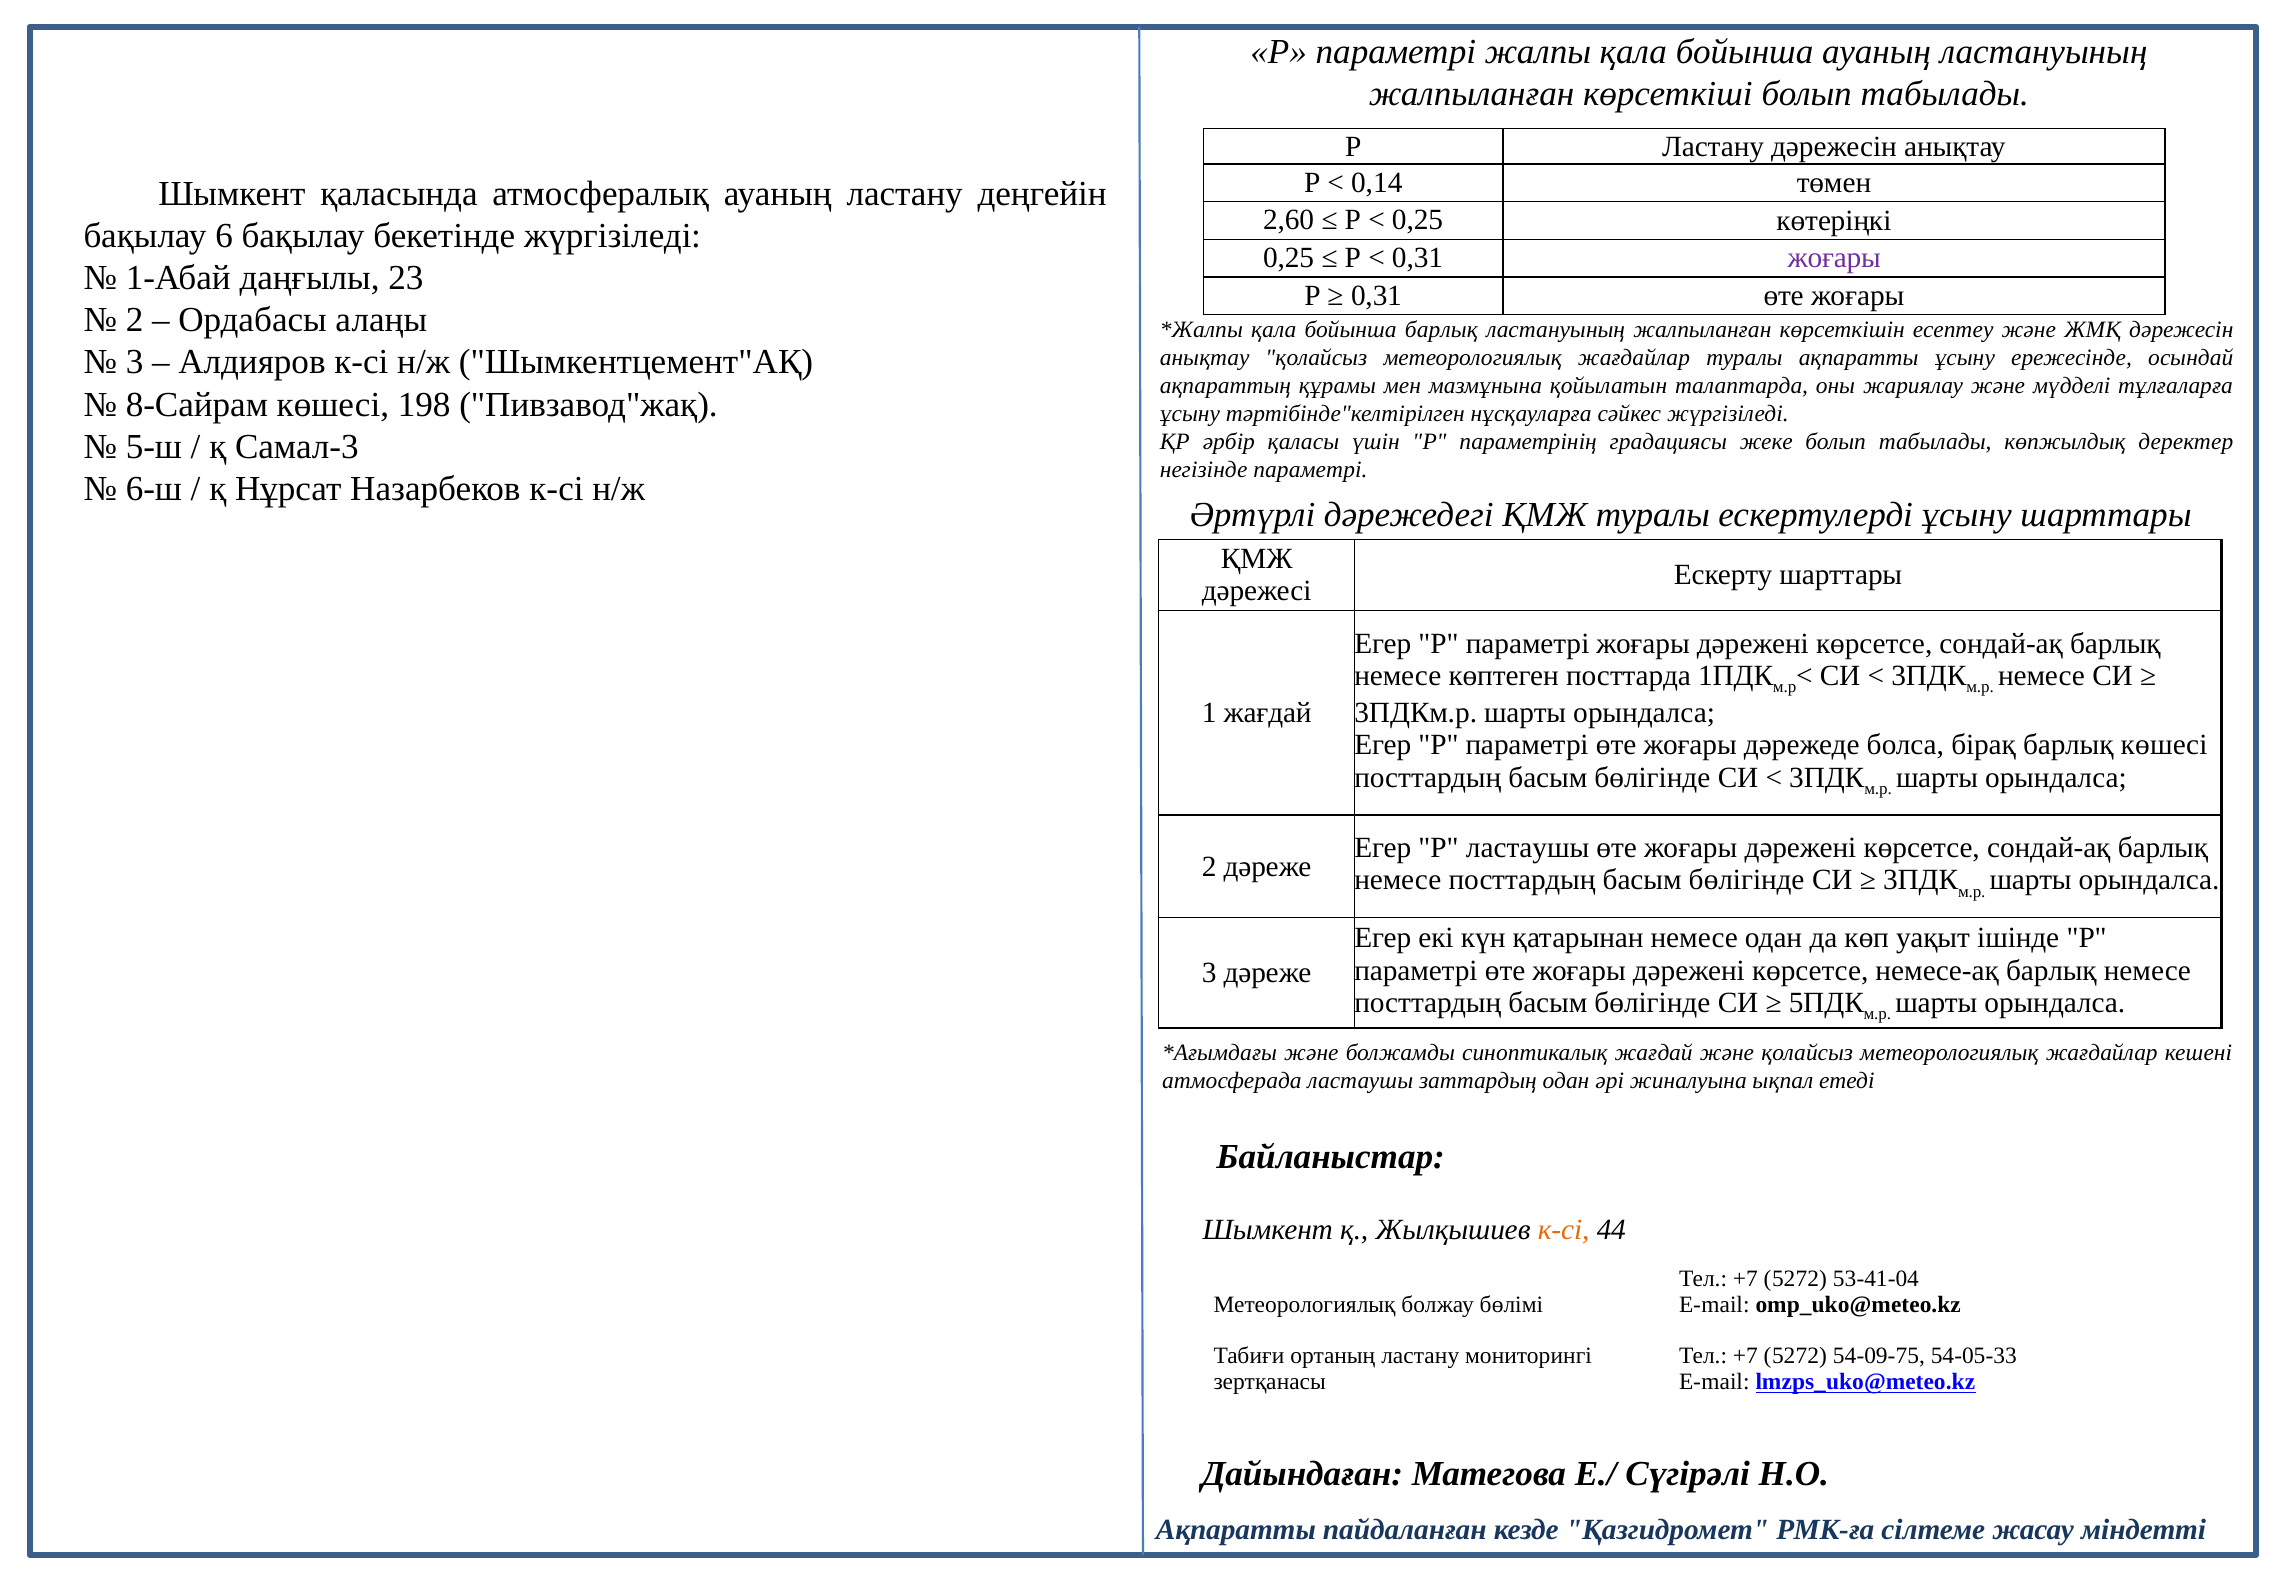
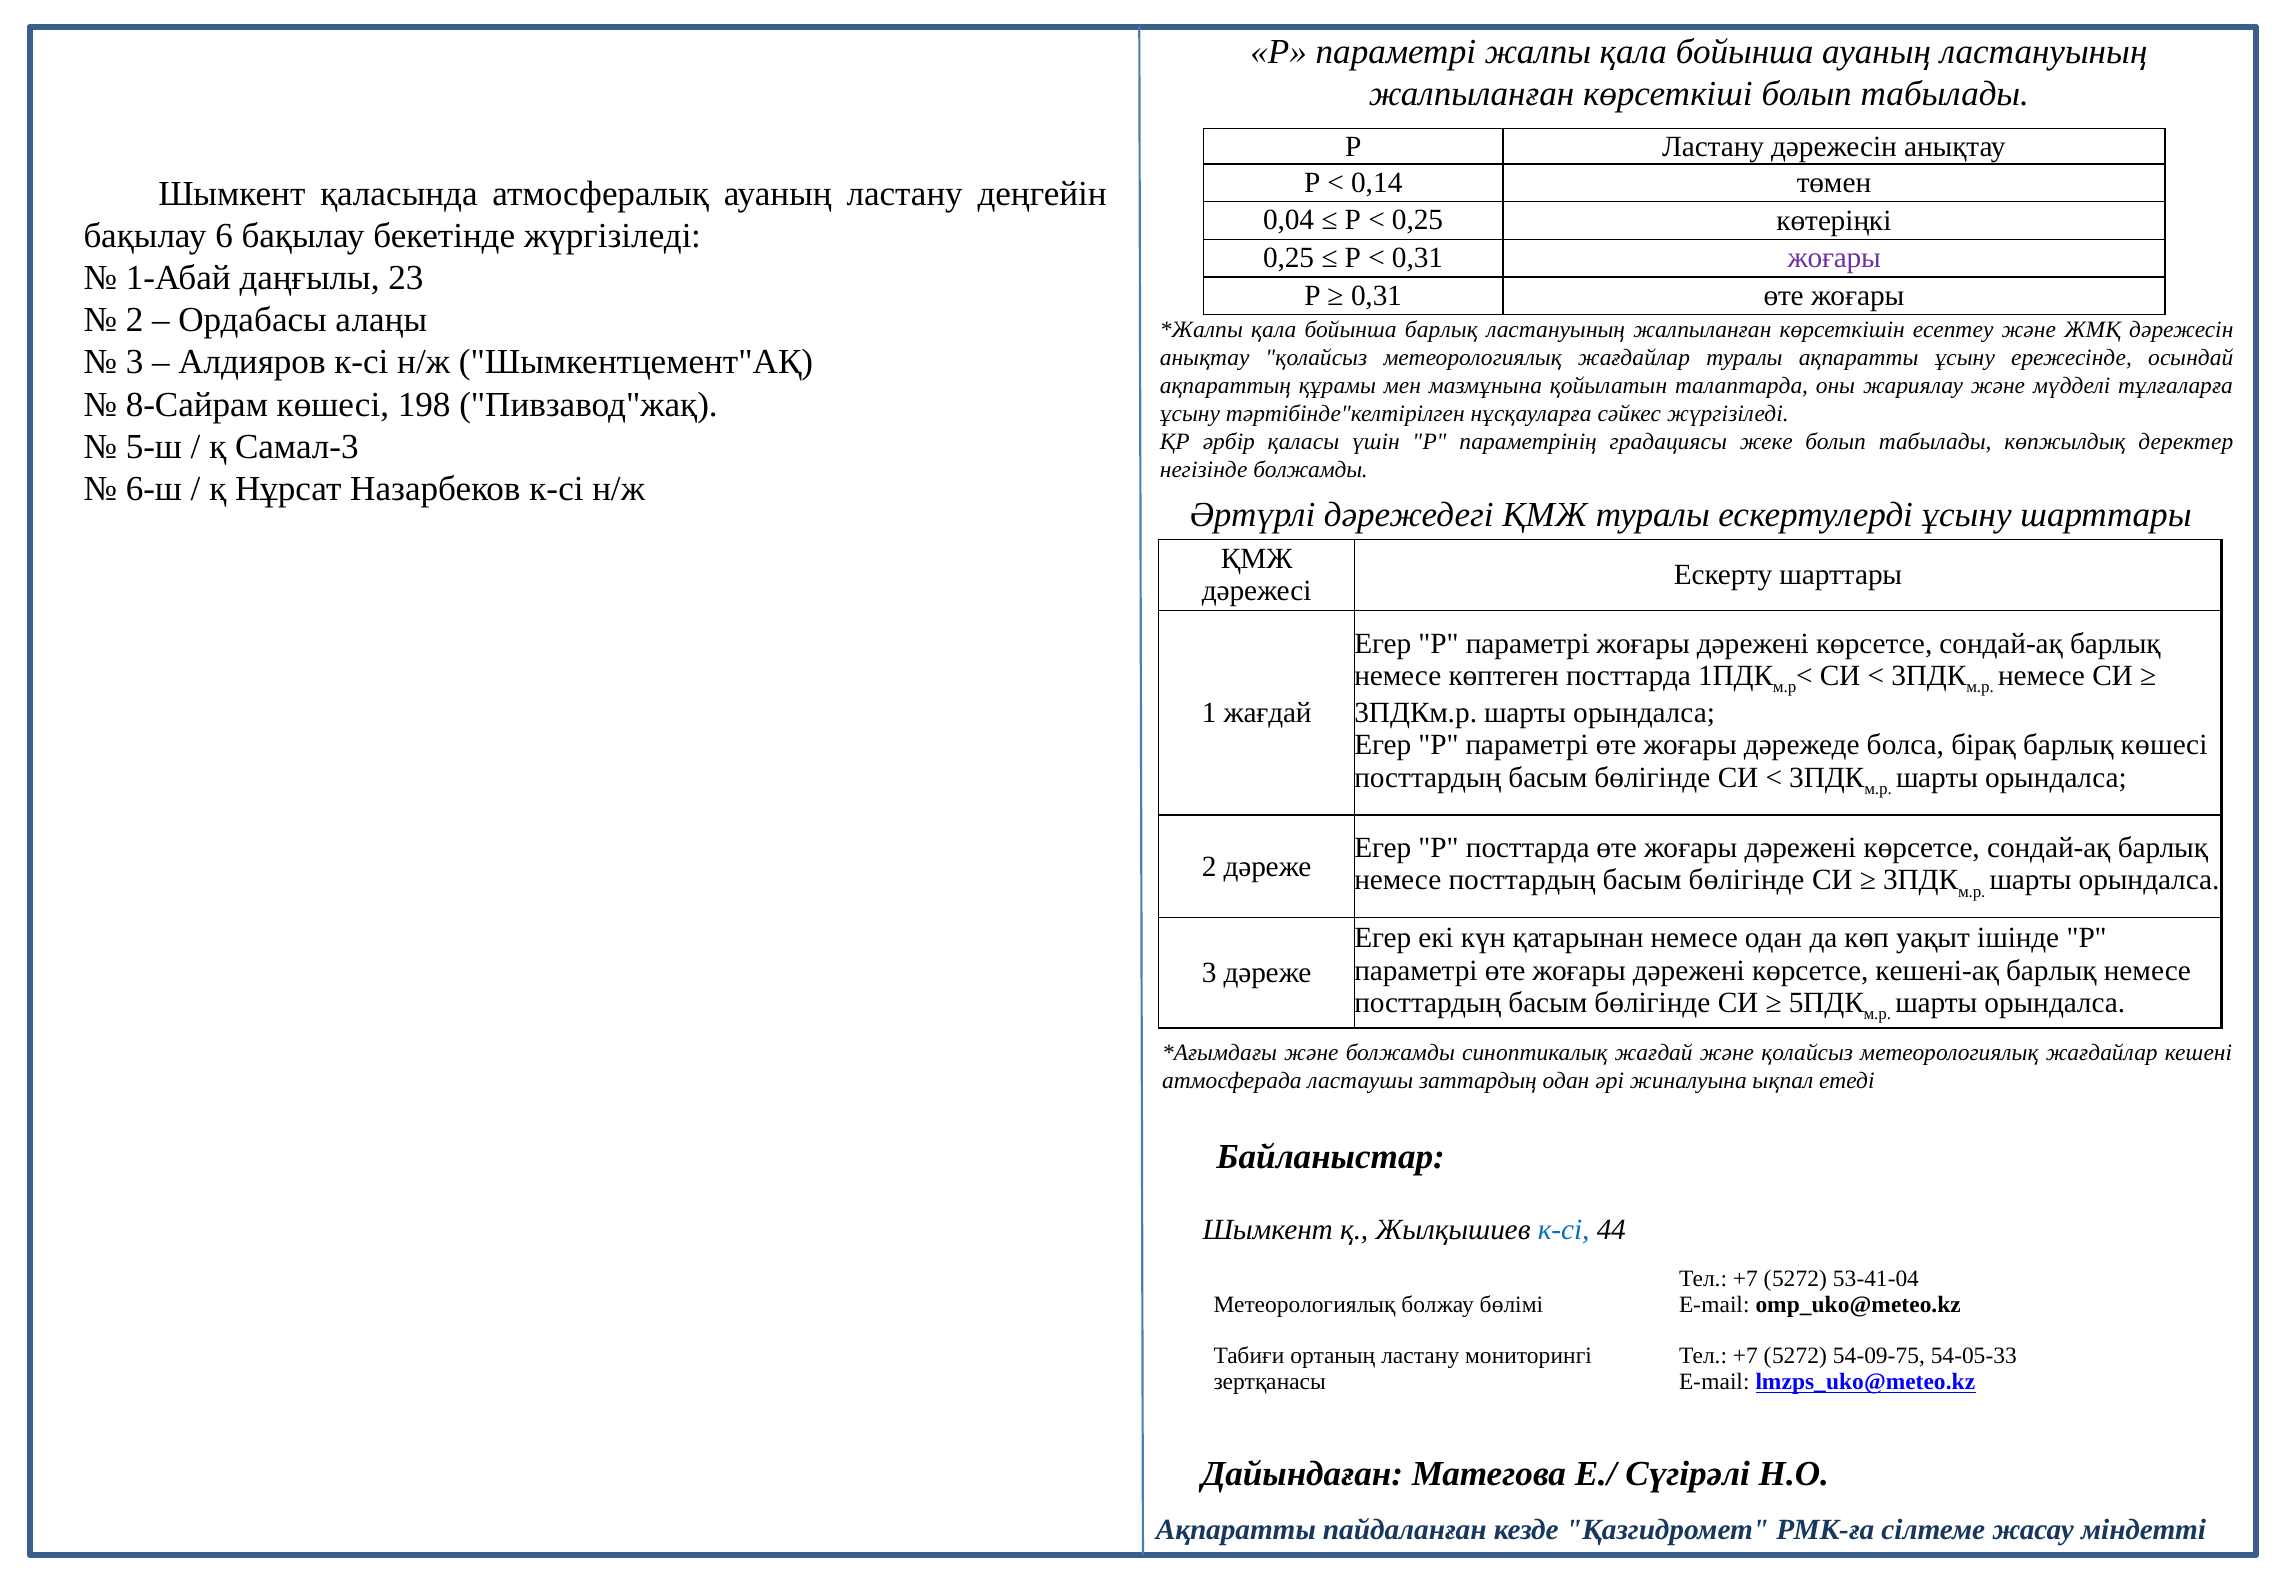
2,60: 2,60 -> 0,04
негізінде параметрі: параметрі -> болжамды
Р ластаушы: ластаушы -> посттарда
немесе-ақ: немесе-ақ -> кешені-ақ
к-сі at (1564, 1230) colour: orange -> blue
